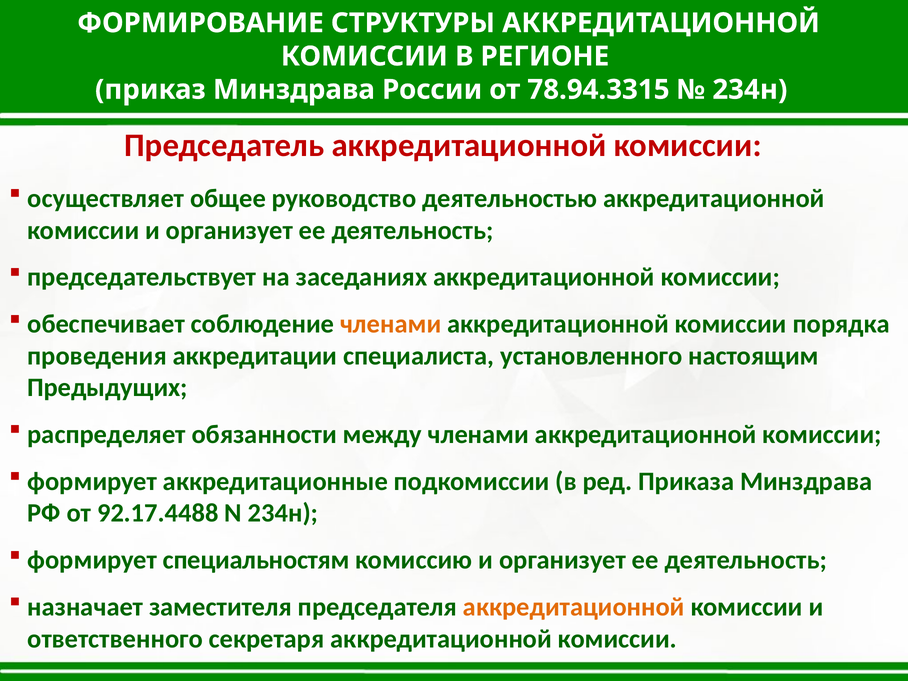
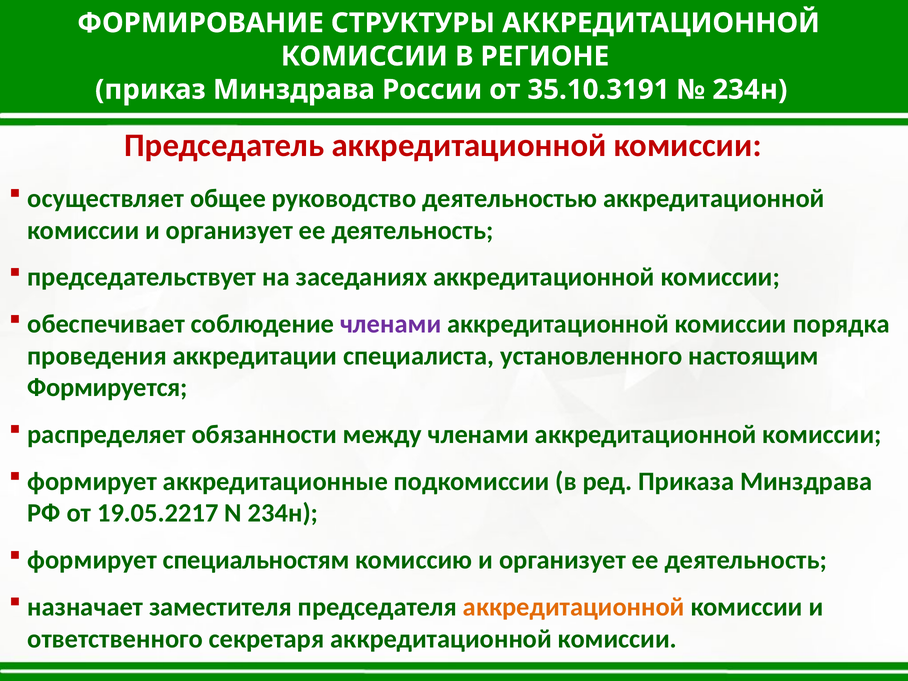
78.94.3315: 78.94.3315 -> 35.10.3191
членами at (391, 324) colour: orange -> purple
Предыдущих: Предыдущих -> Формируется
92.17.4488: 92.17.4488 -> 19.05.2217
